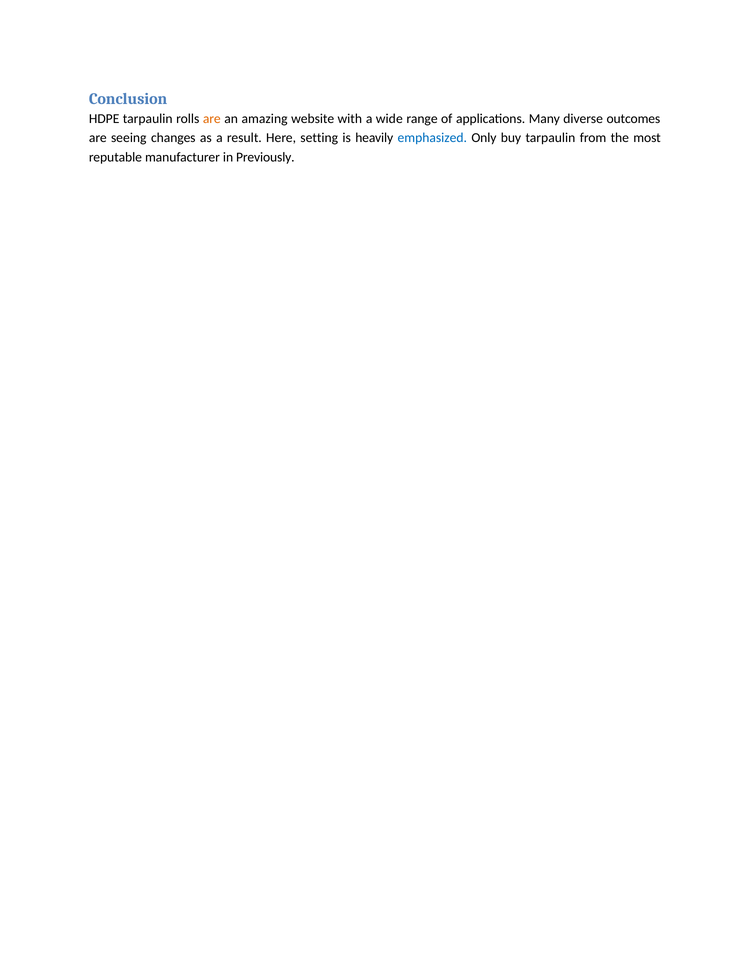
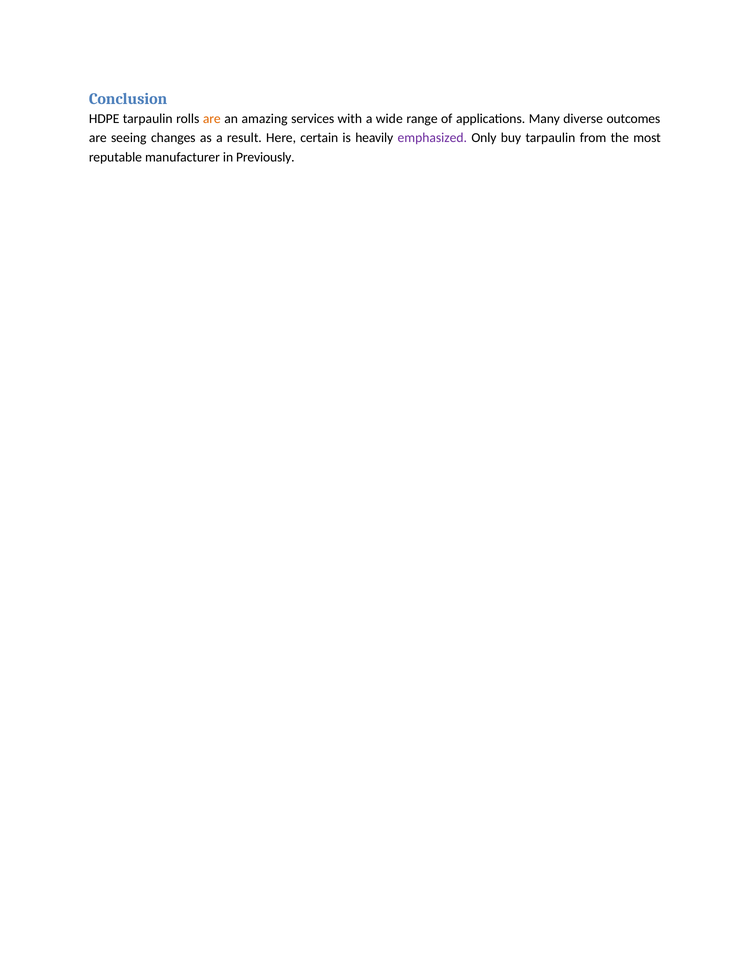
website: website -> services
setting: setting -> certain
emphasized colour: blue -> purple
